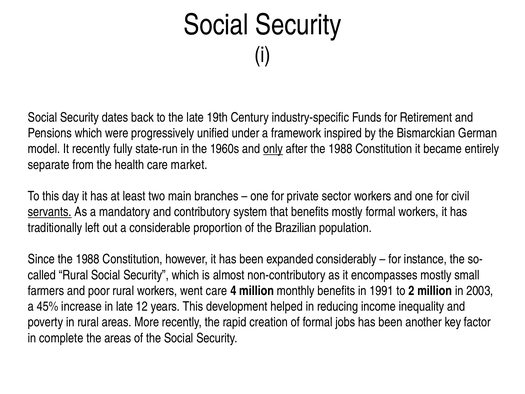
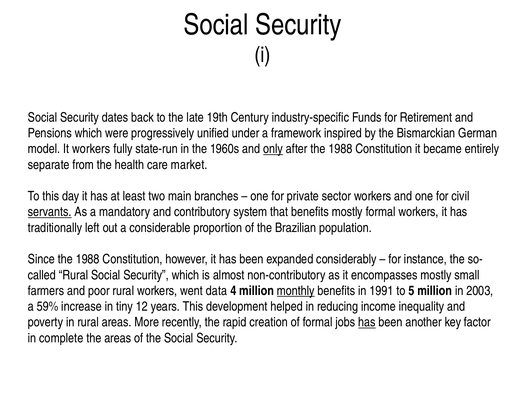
It recently: recently -> workers
went care: care -> data
monthly underline: none -> present
2: 2 -> 5
45%: 45% -> 59%
in late: late -> tiny
has at (367, 322) underline: none -> present
